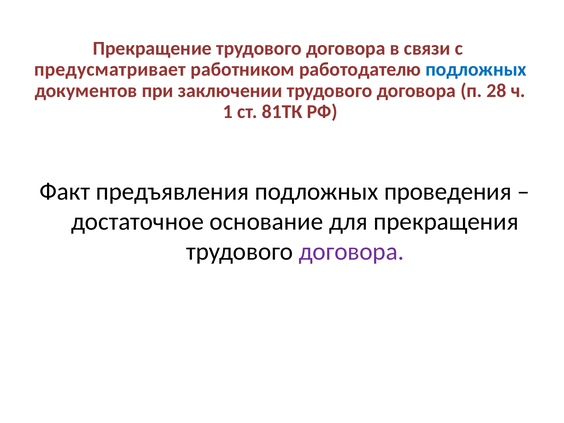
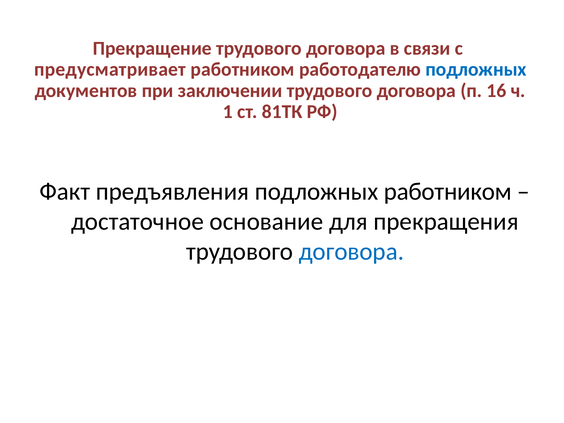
28: 28 -> 16
подложных проведения: проведения -> работником
договора at (351, 252) colour: purple -> blue
